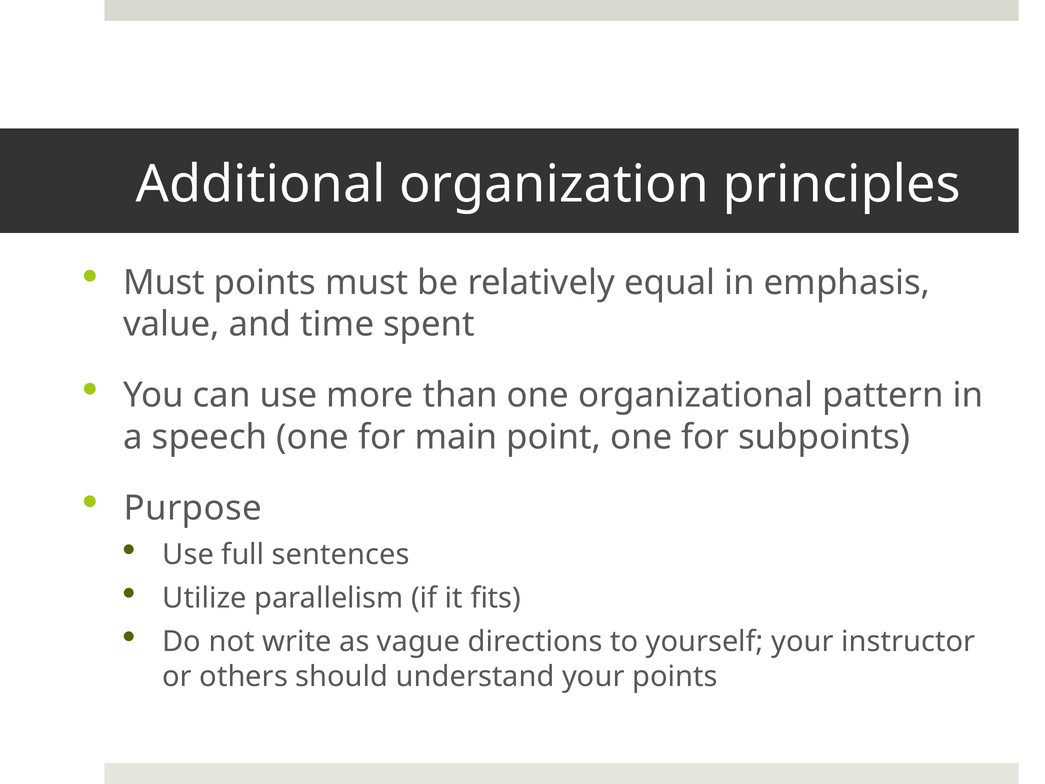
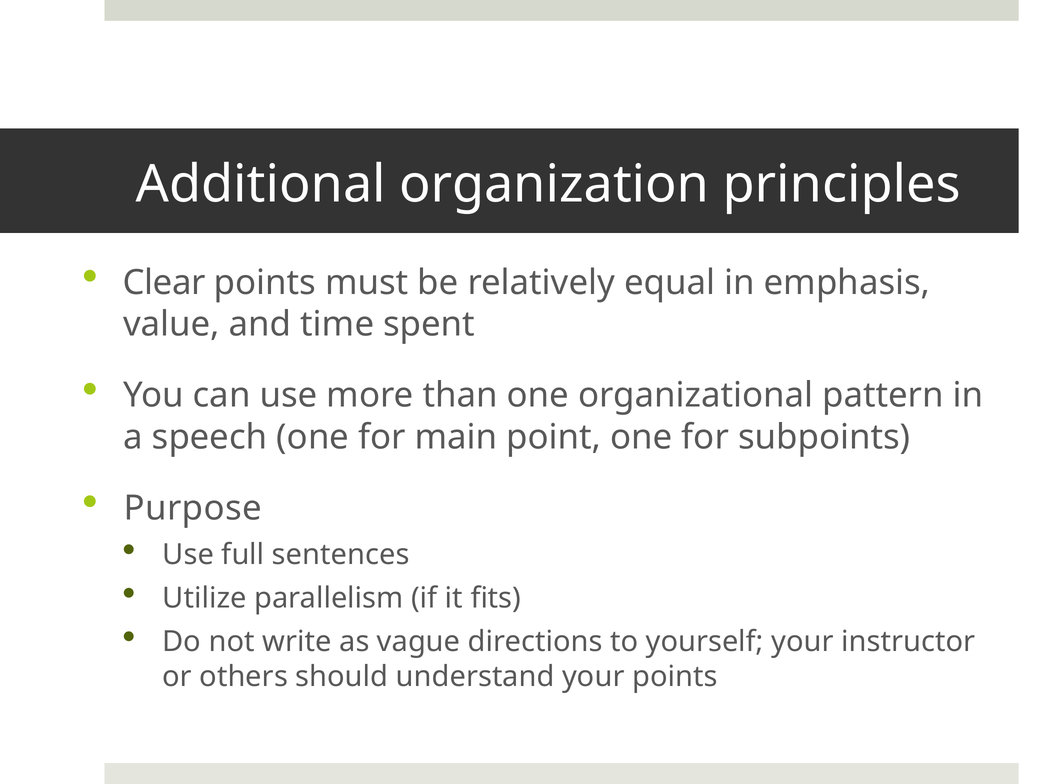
Must at (164, 283): Must -> Clear
